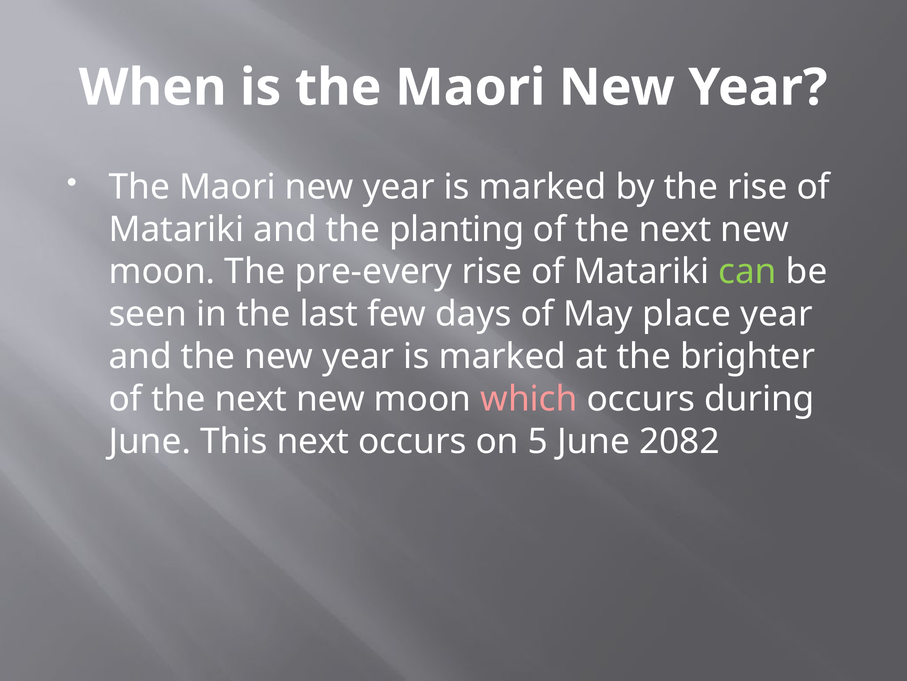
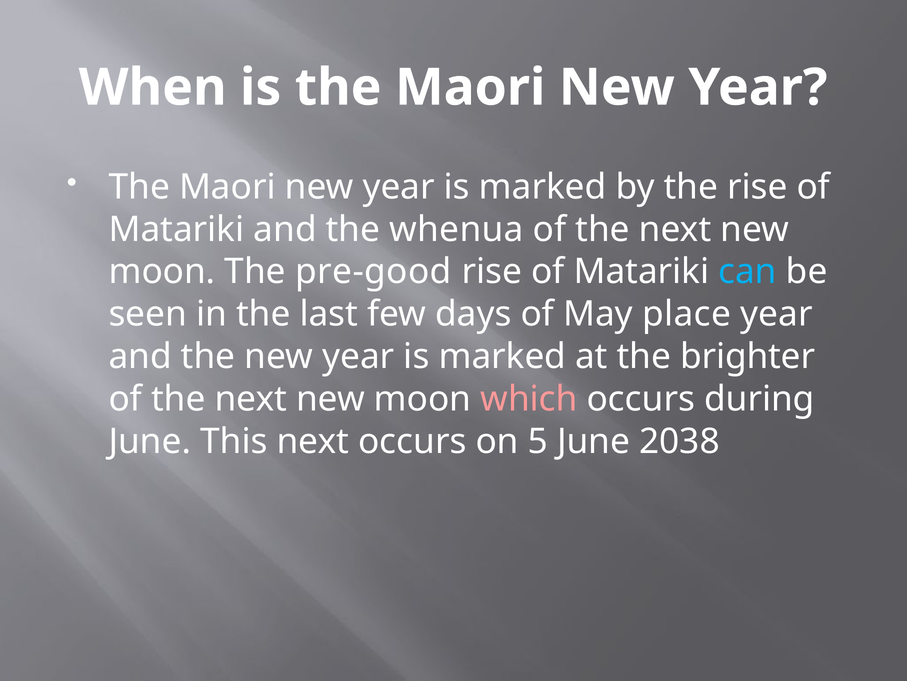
planting: planting -> whenua
pre-every: pre-every -> pre-good
can colour: light green -> light blue
2082: 2082 -> 2038
